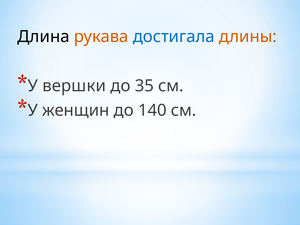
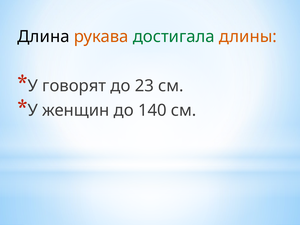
достигала colour: blue -> green
вершки: вершки -> говорят
35: 35 -> 23
